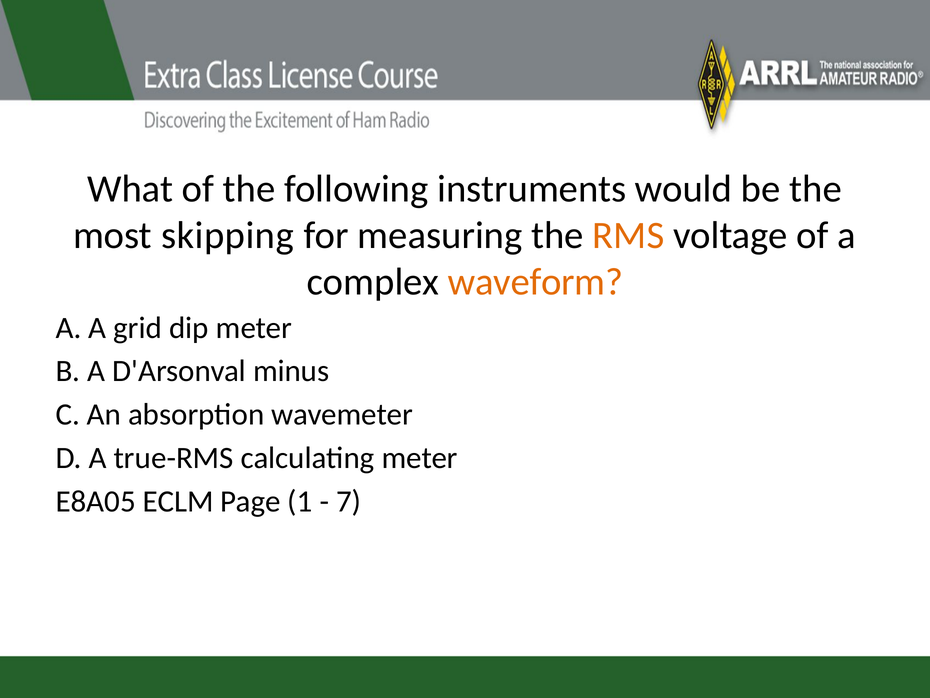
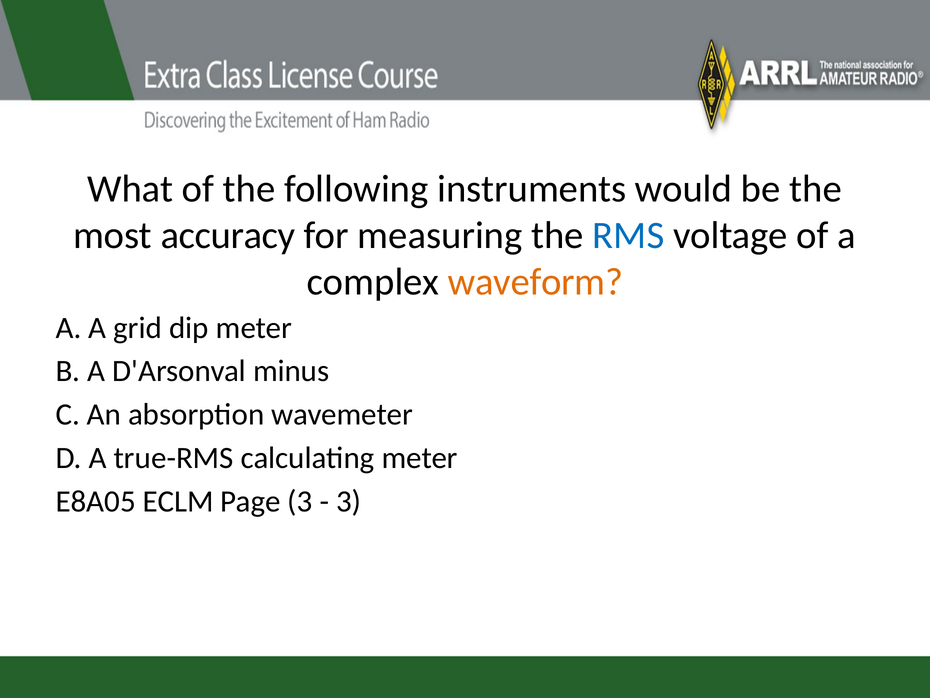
skipping: skipping -> accuracy
RMS colour: orange -> blue
Page 1: 1 -> 3
7 at (349, 501): 7 -> 3
